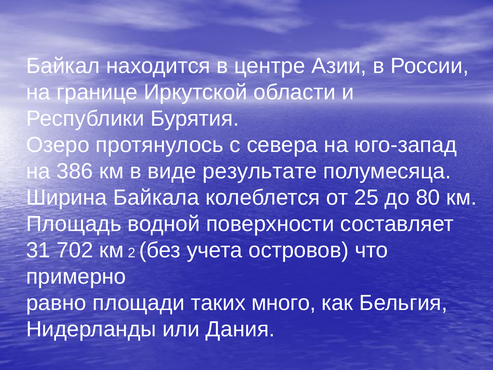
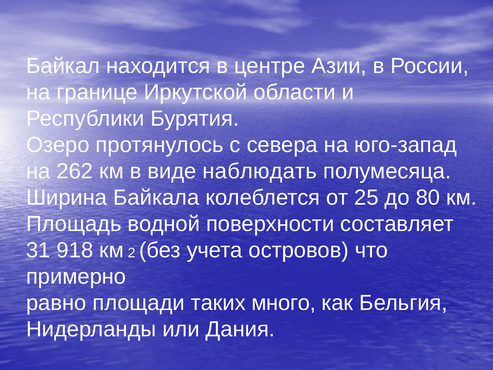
386: 386 -> 262
результате: результате -> наблюдать
702: 702 -> 918
